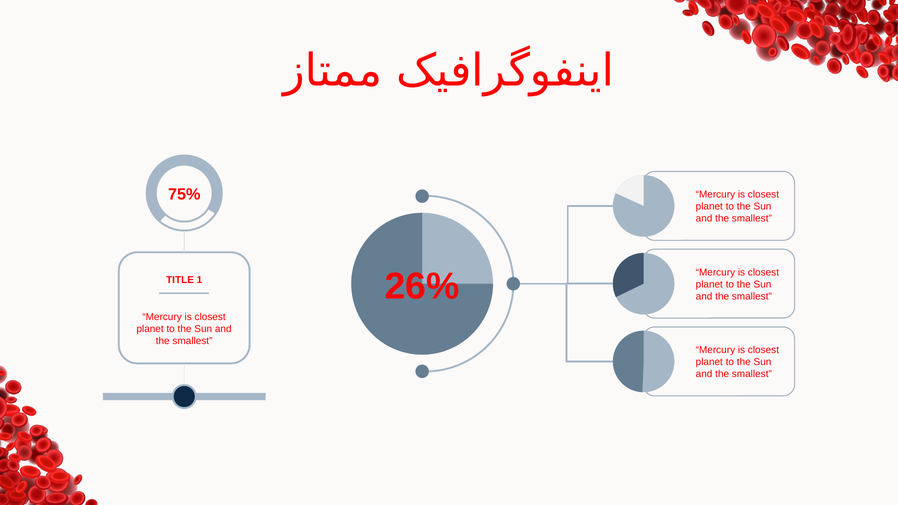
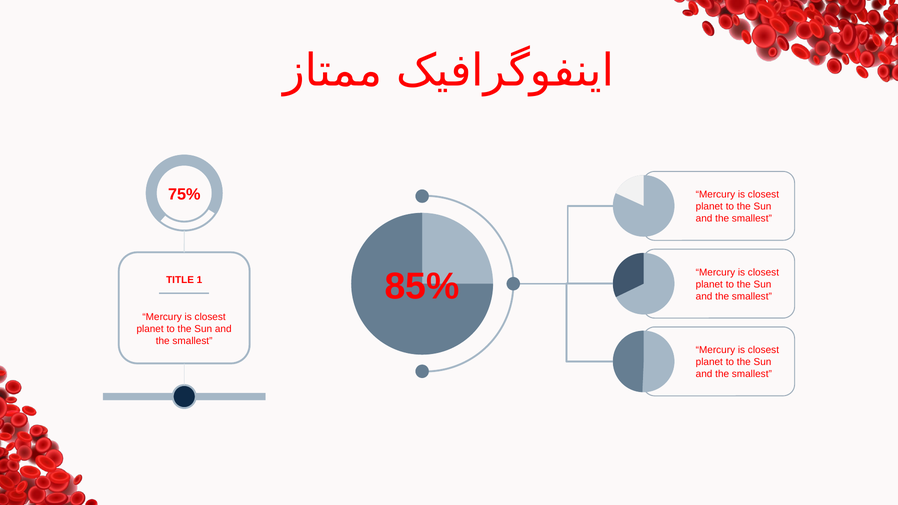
26%: 26% -> 85%
